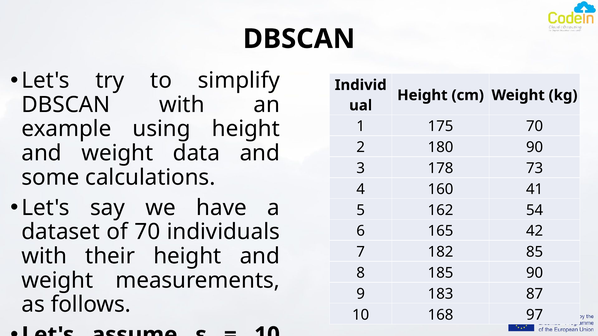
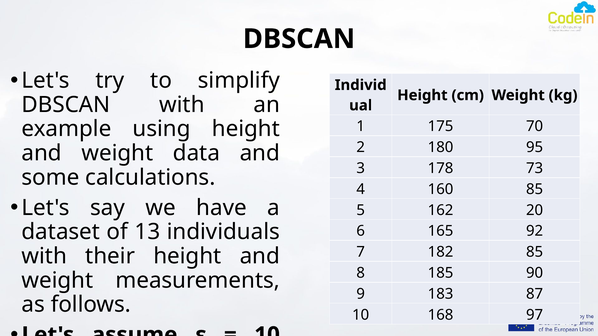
180 90: 90 -> 95
160 41: 41 -> 85
54: 54 -> 20
of 70: 70 -> 13
42: 42 -> 92
